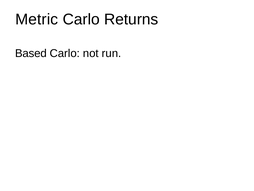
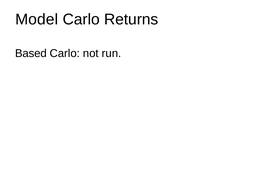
Metric: Metric -> Model
